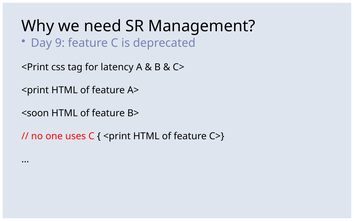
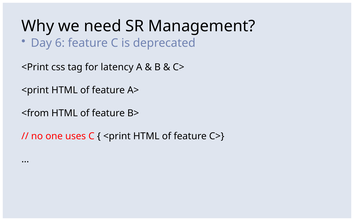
9: 9 -> 6
<soon: <soon -> <from
